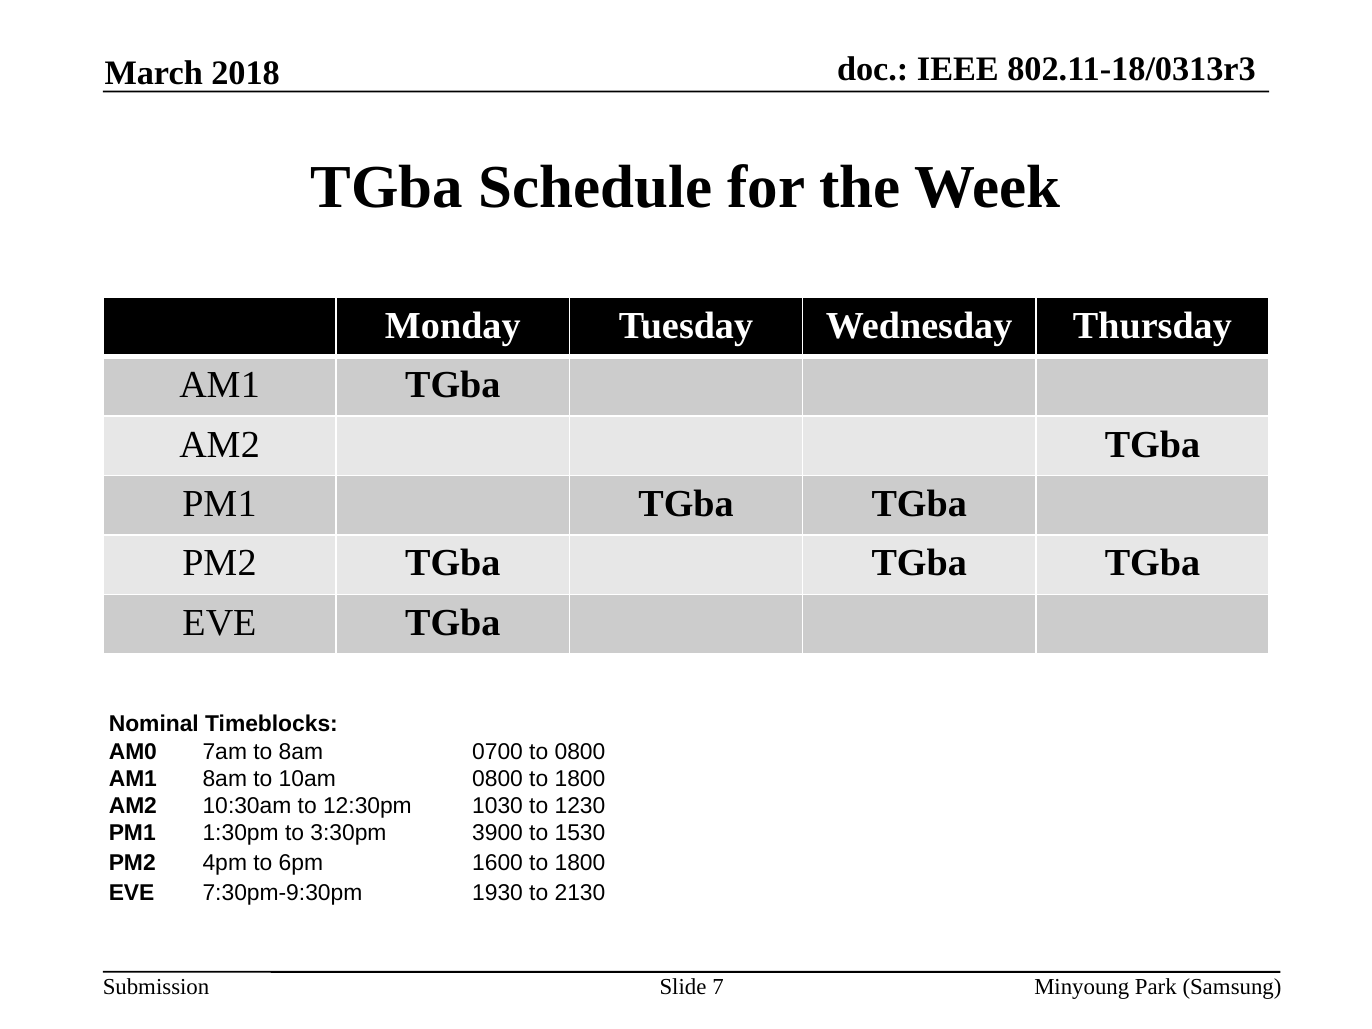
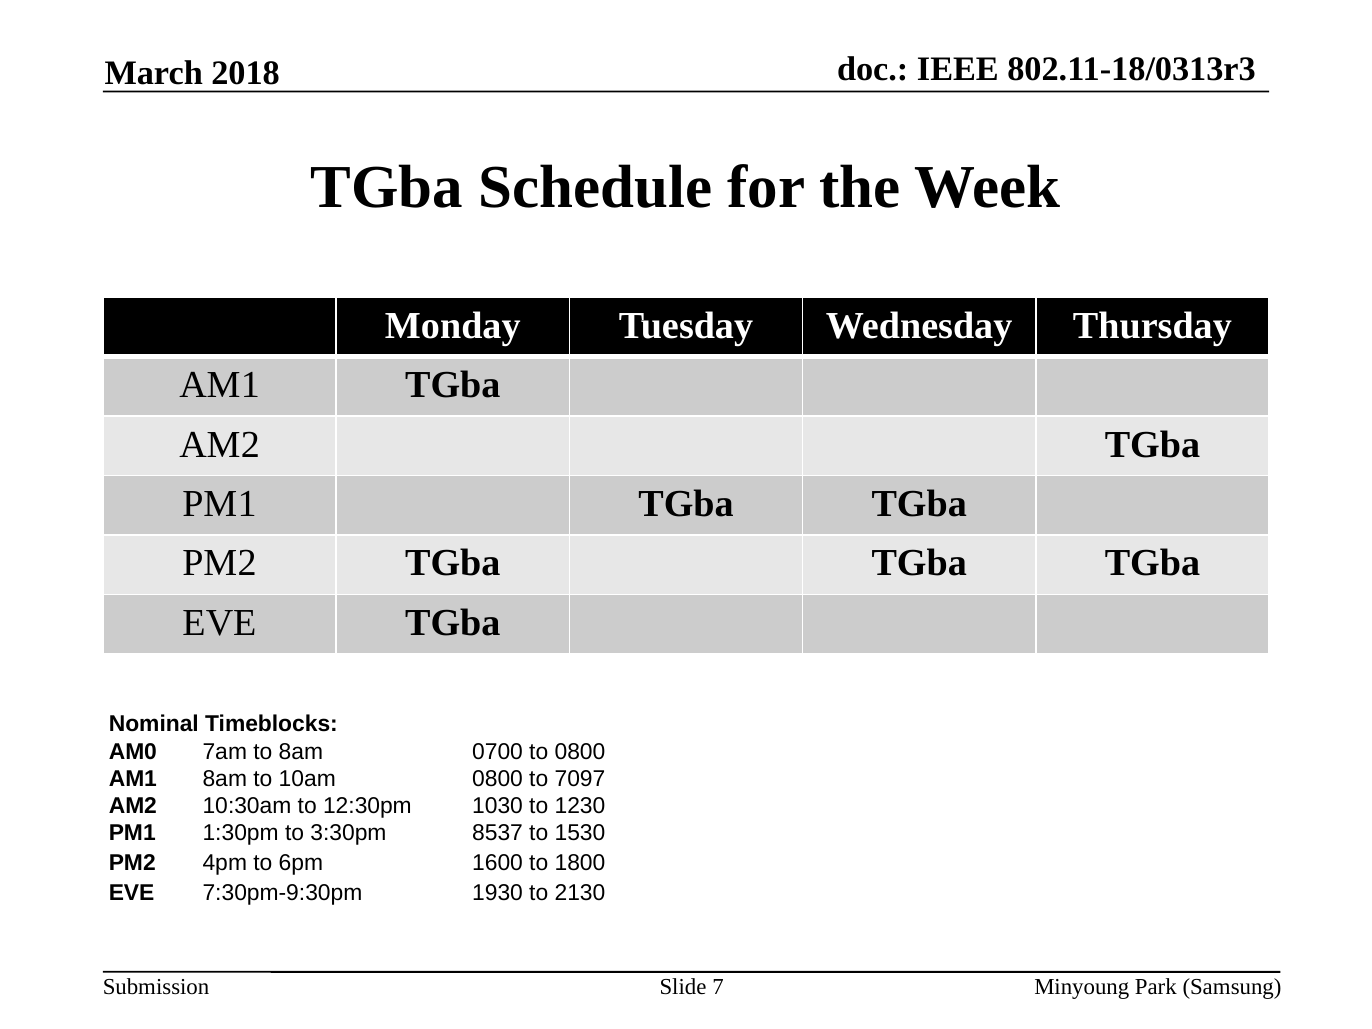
0800 to 1800: 1800 -> 7097
3900: 3900 -> 8537
